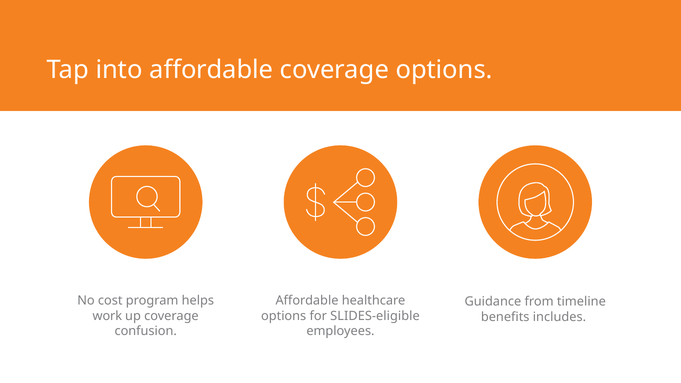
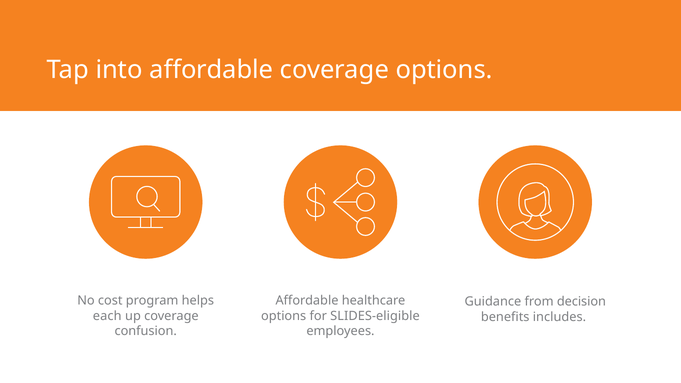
timeline: timeline -> decision
work: work -> each
